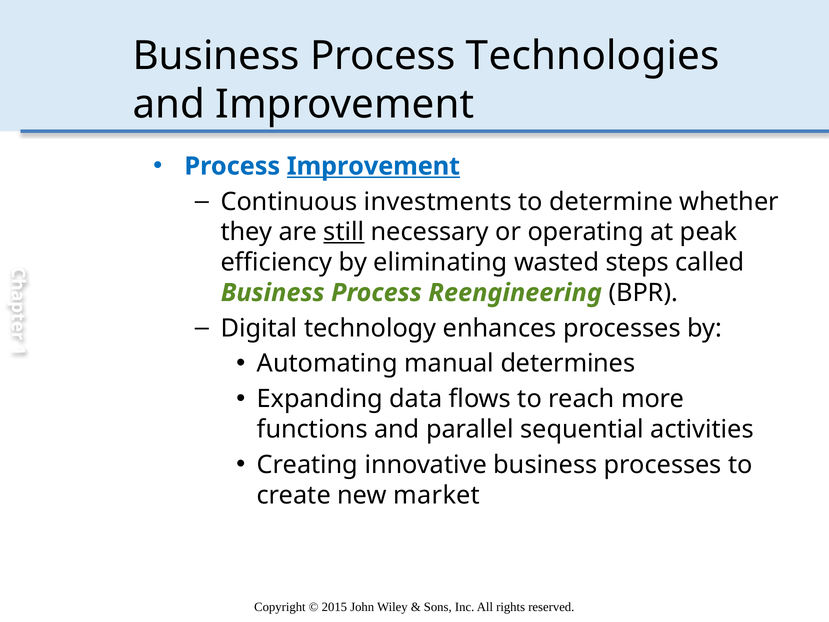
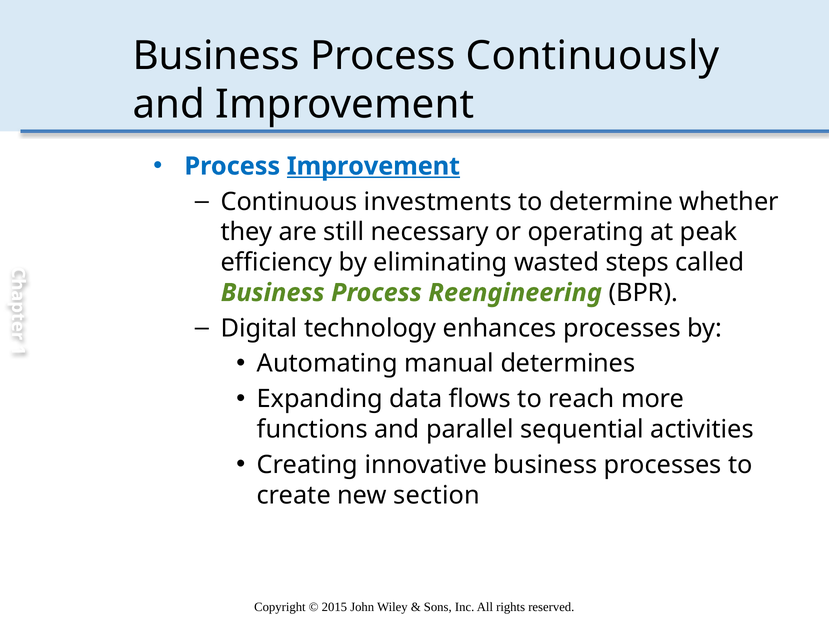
Technologies: Technologies -> Continuously
still underline: present -> none
market: market -> section
